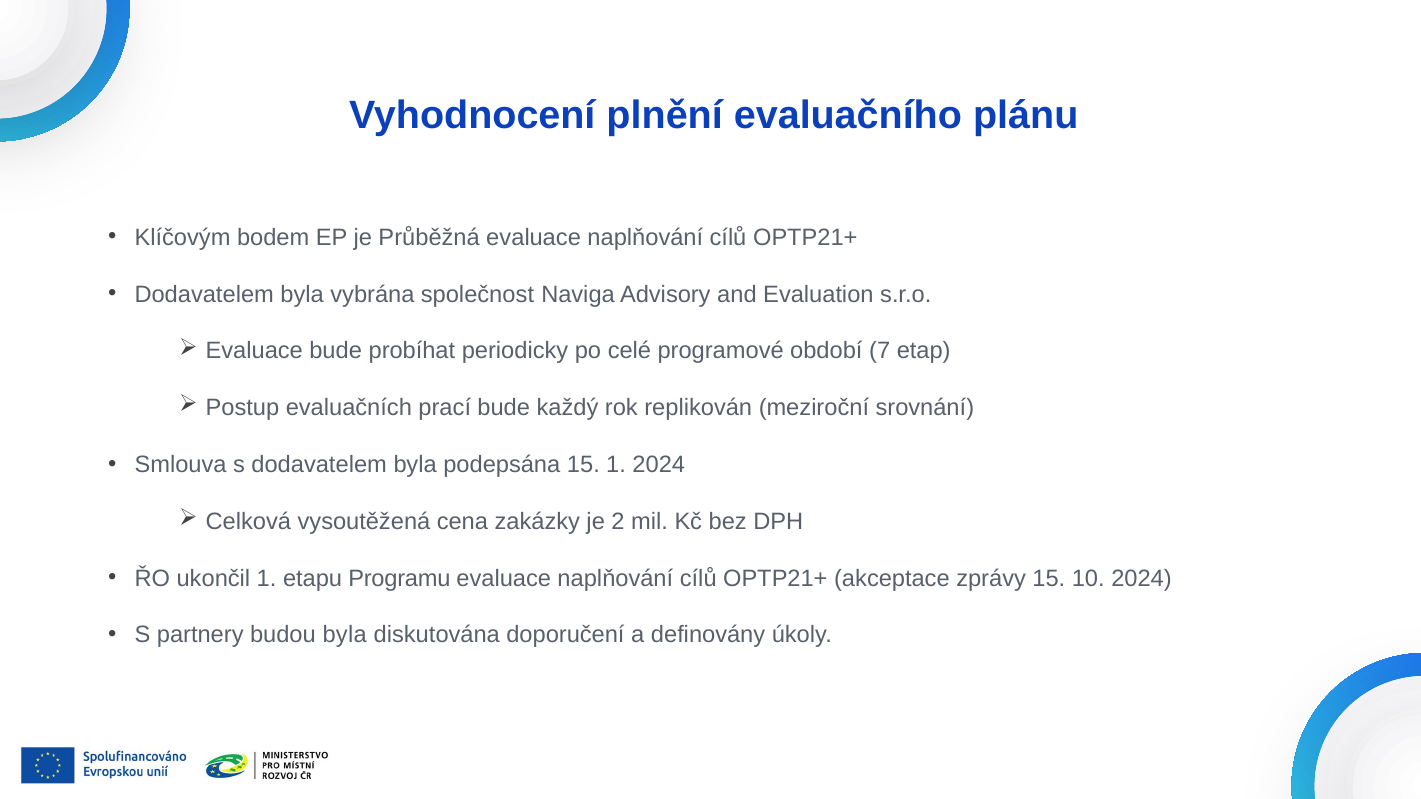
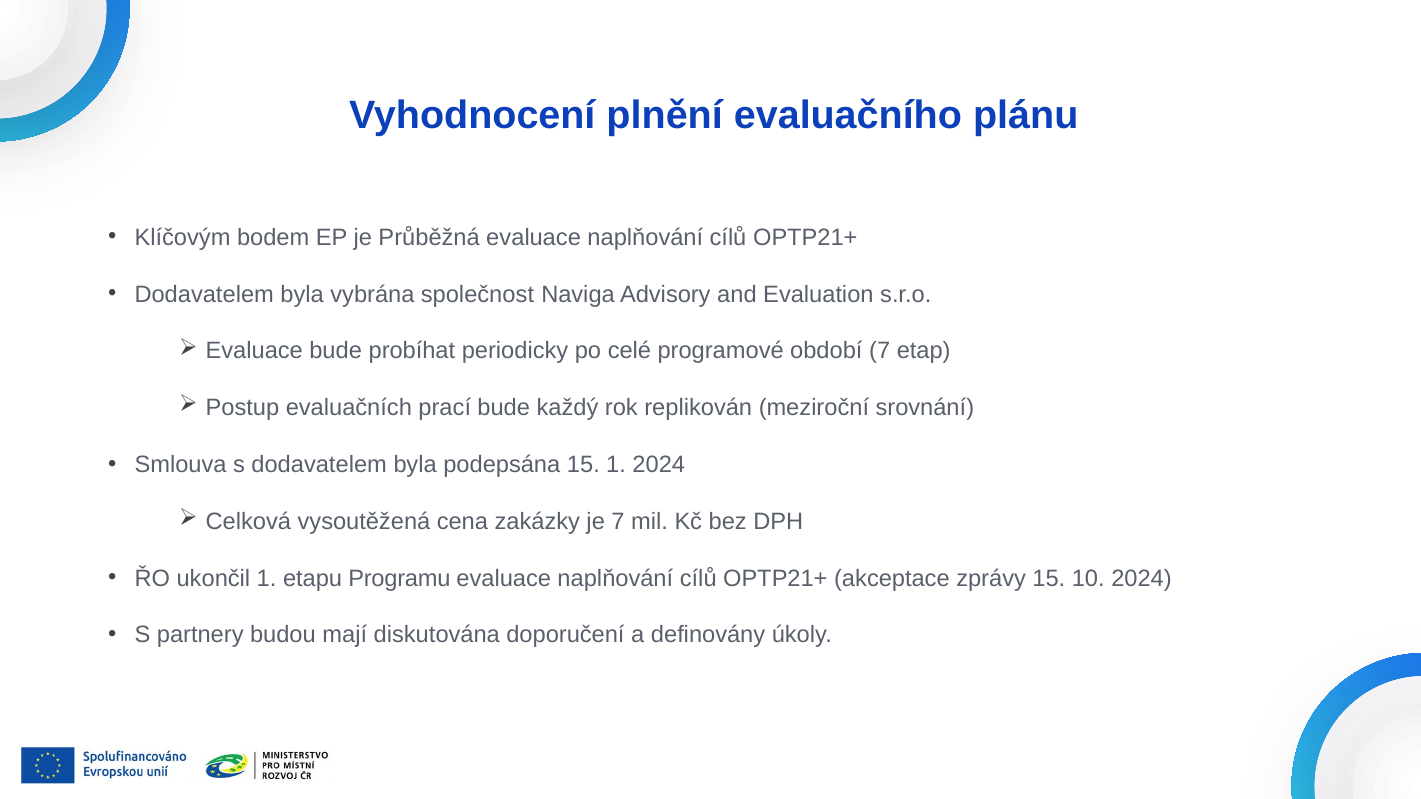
je 2: 2 -> 7
budou byla: byla -> mají
